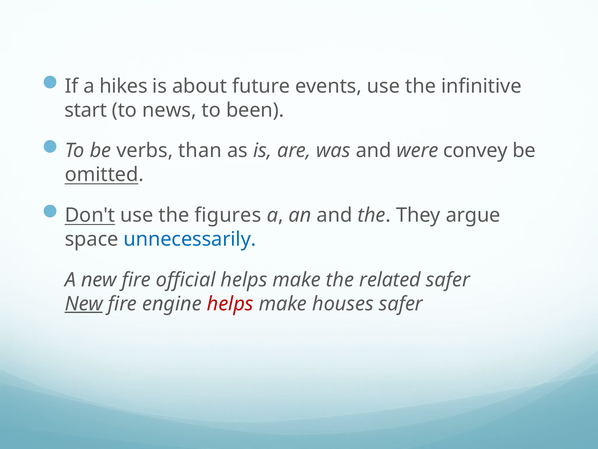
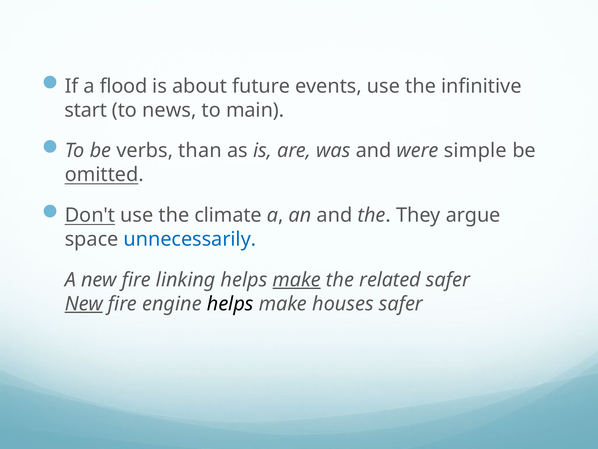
hikes: hikes -> flood
been: been -> main
convey: convey -> simple
figures: figures -> climate
official: official -> linking
make at (297, 279) underline: none -> present
helps at (230, 303) colour: red -> black
